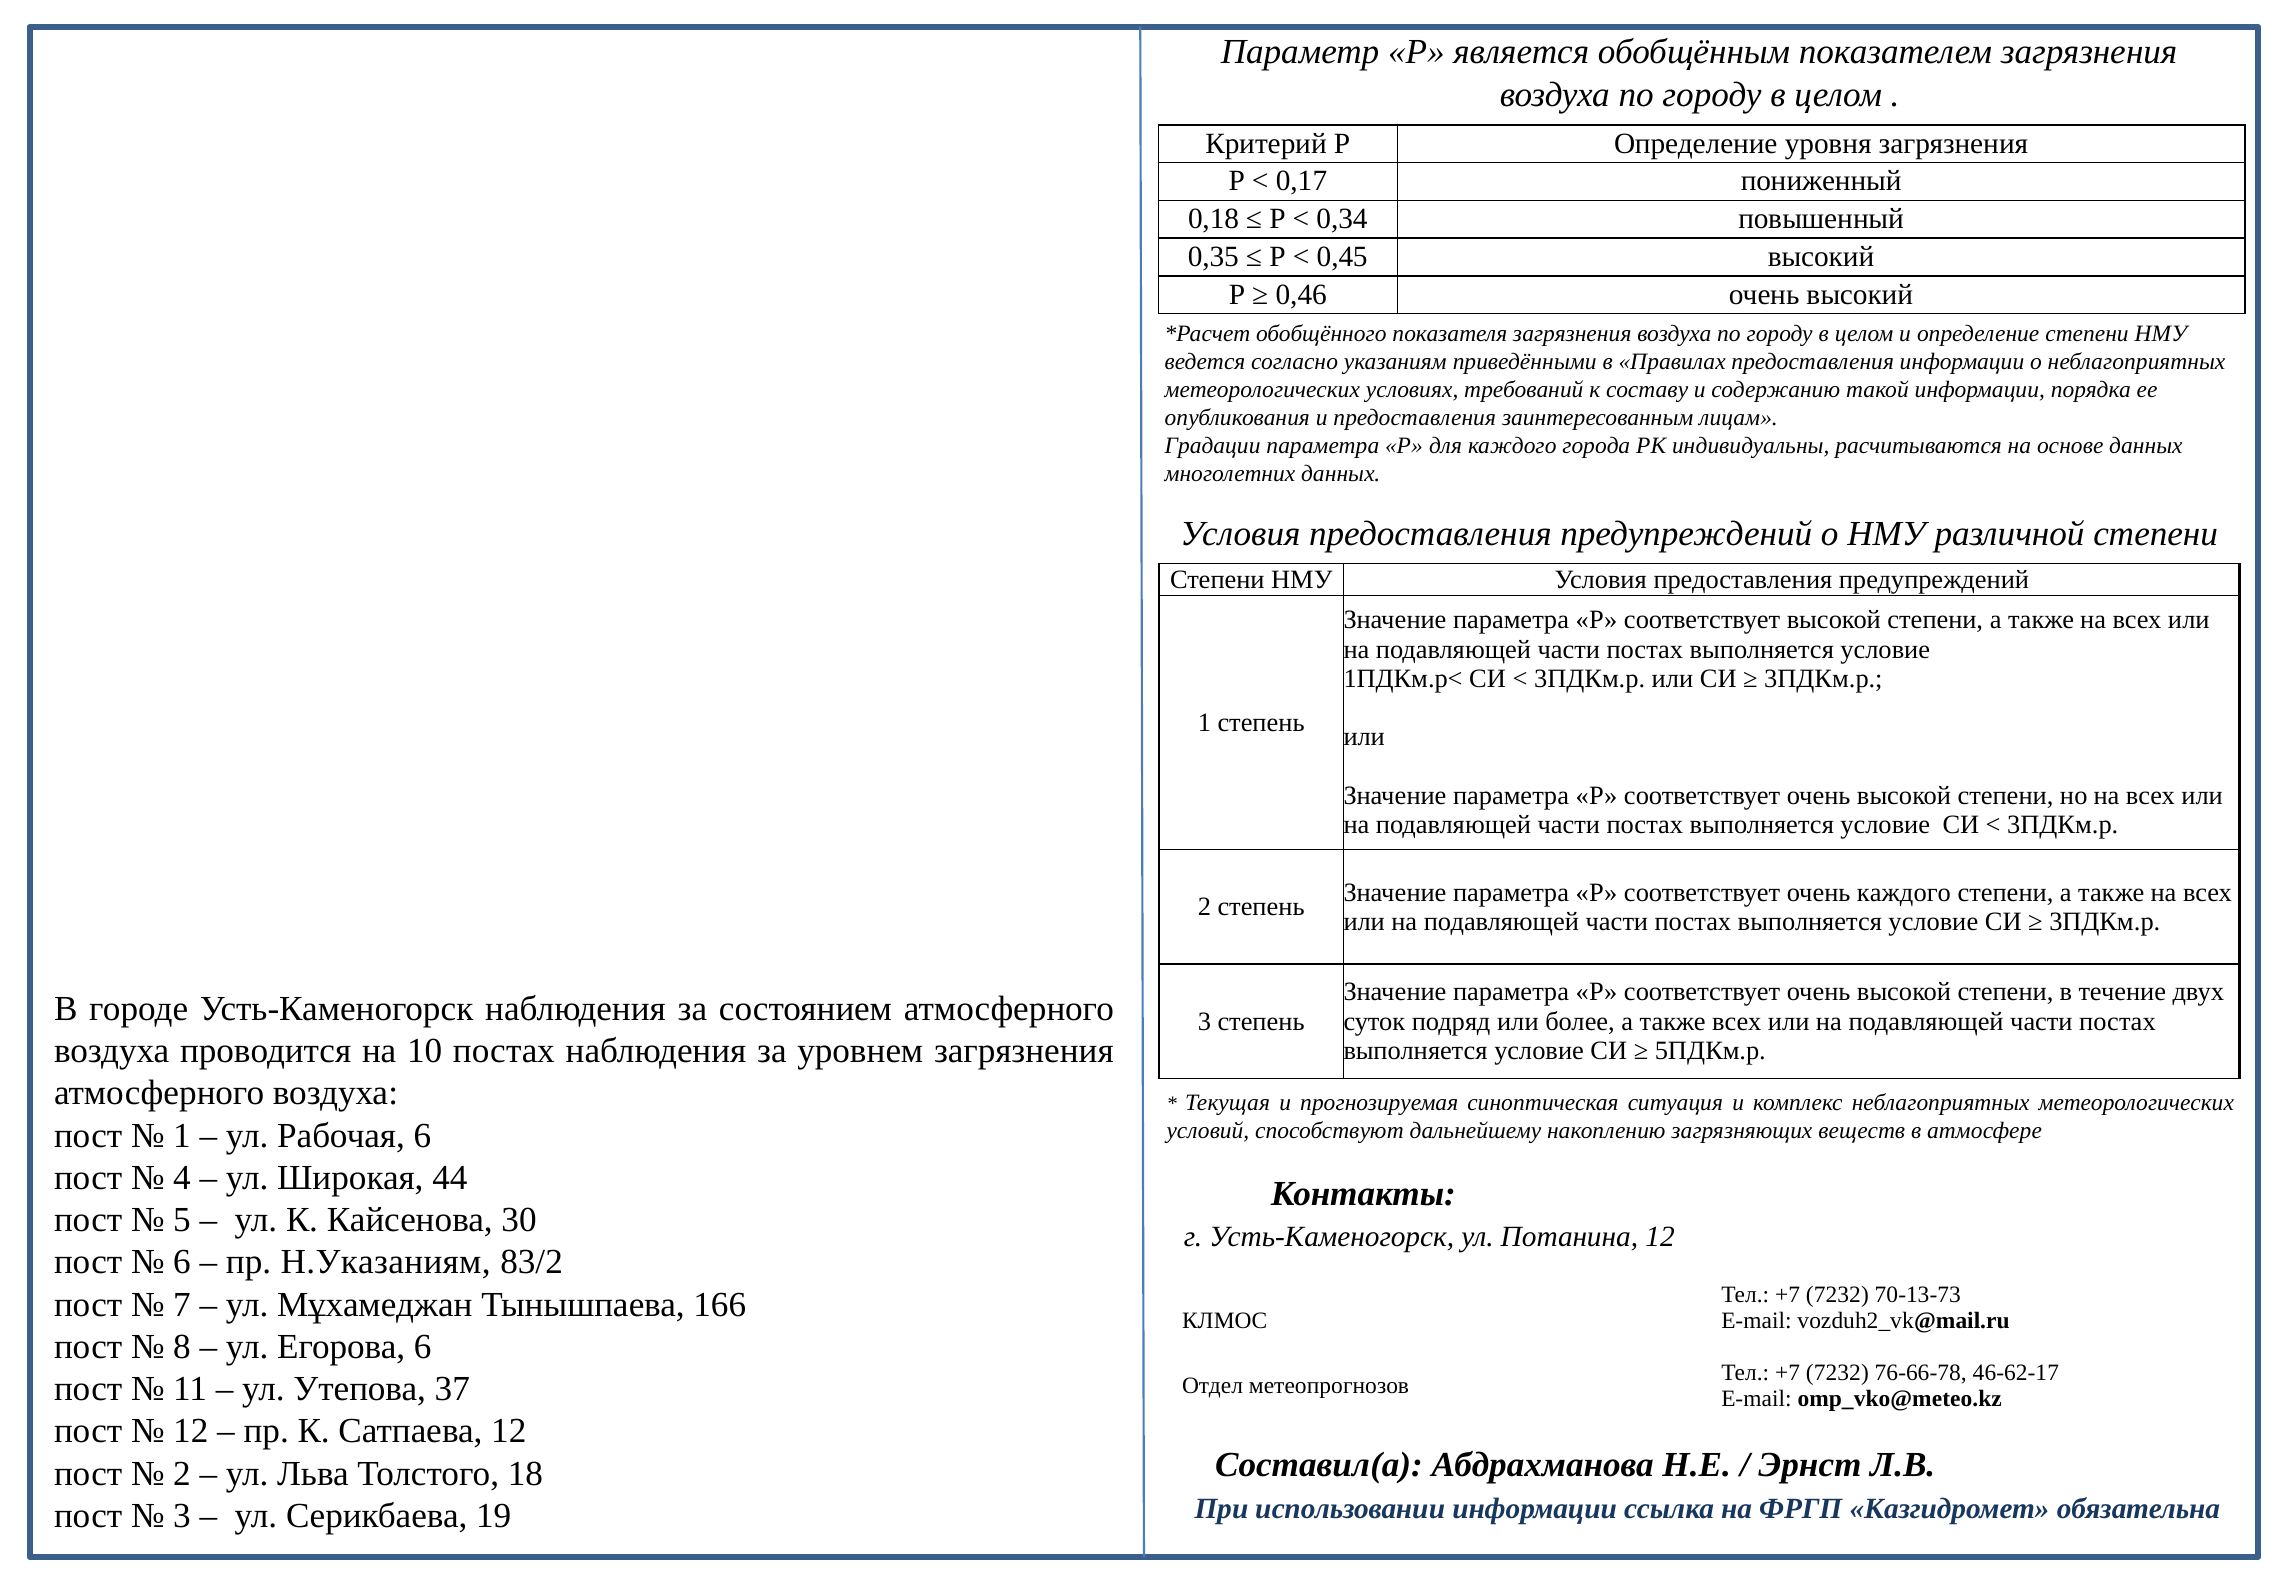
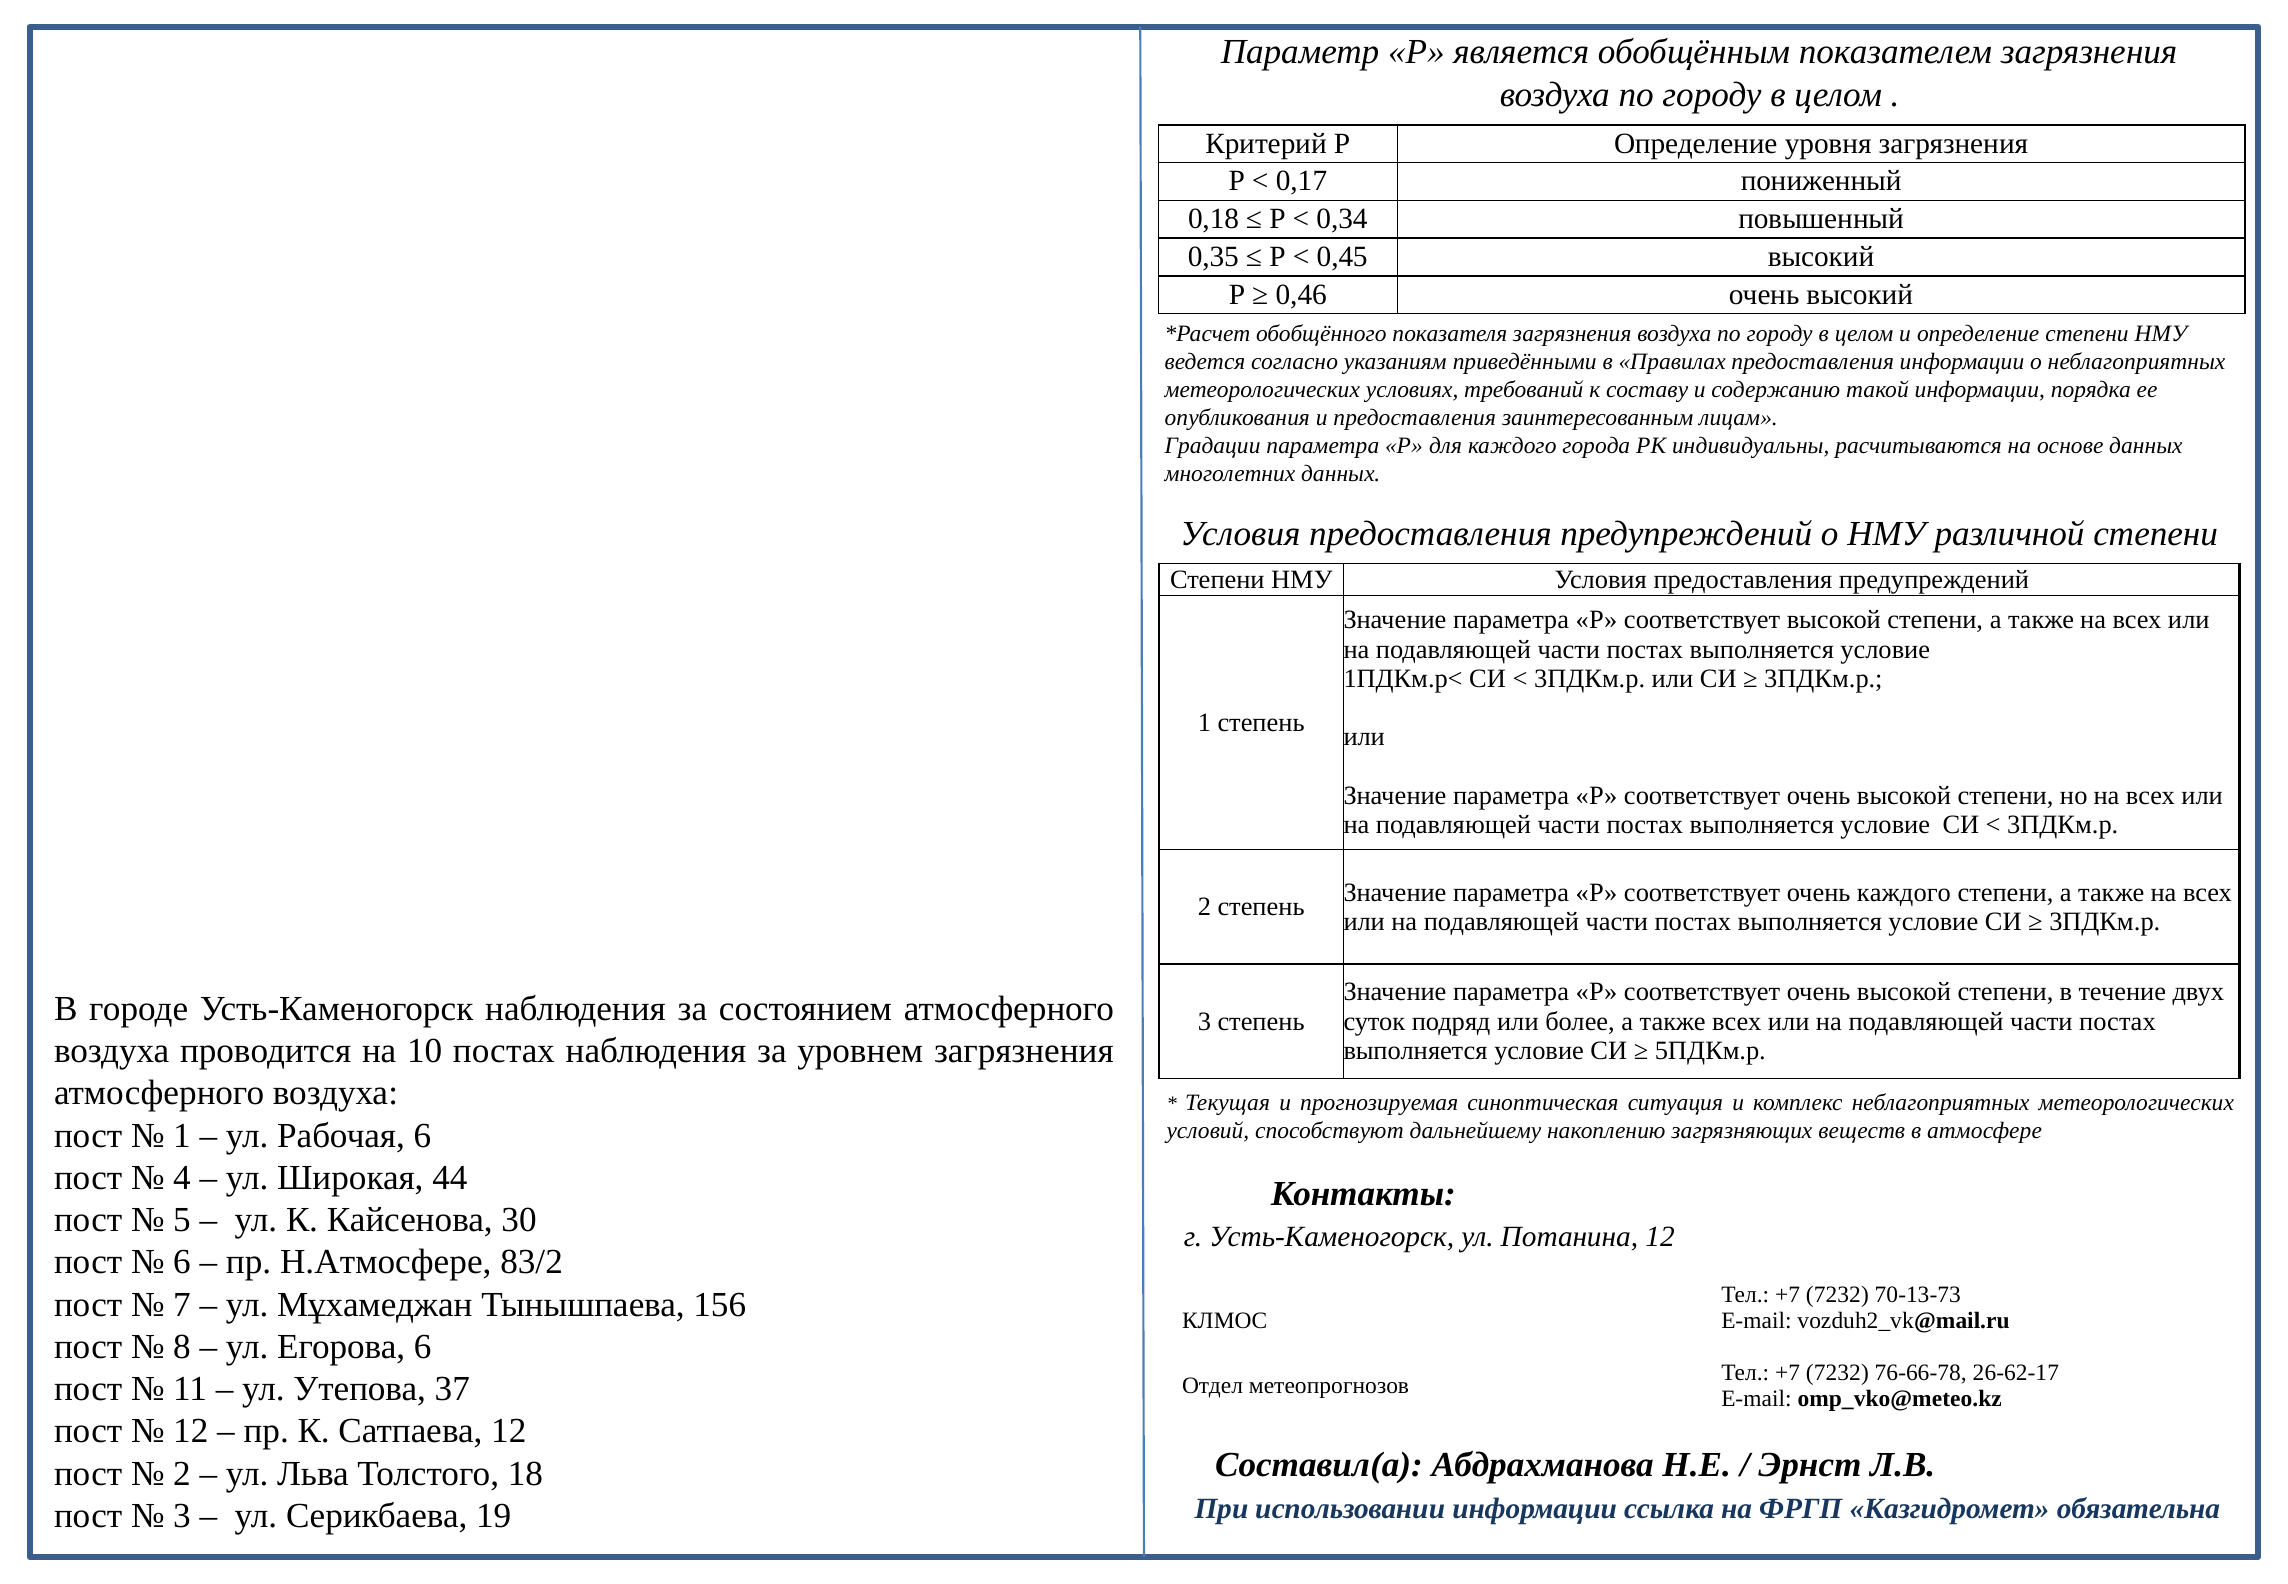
Н.Указаниям: Н.Указаниям -> Н.Атмосфере
166: 166 -> 156
46-62-17: 46-62-17 -> 26-62-17
